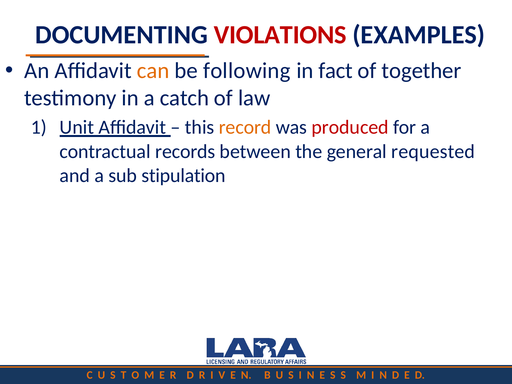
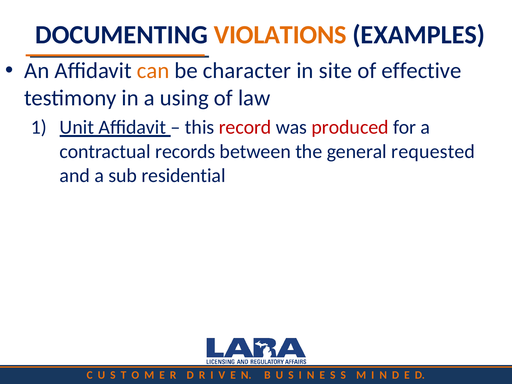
VIOLATIONS colour: red -> orange
following: following -> character
fact: fact -> site
together: together -> effective
catch: catch -> using
record colour: orange -> red
stipulation: stipulation -> residential
